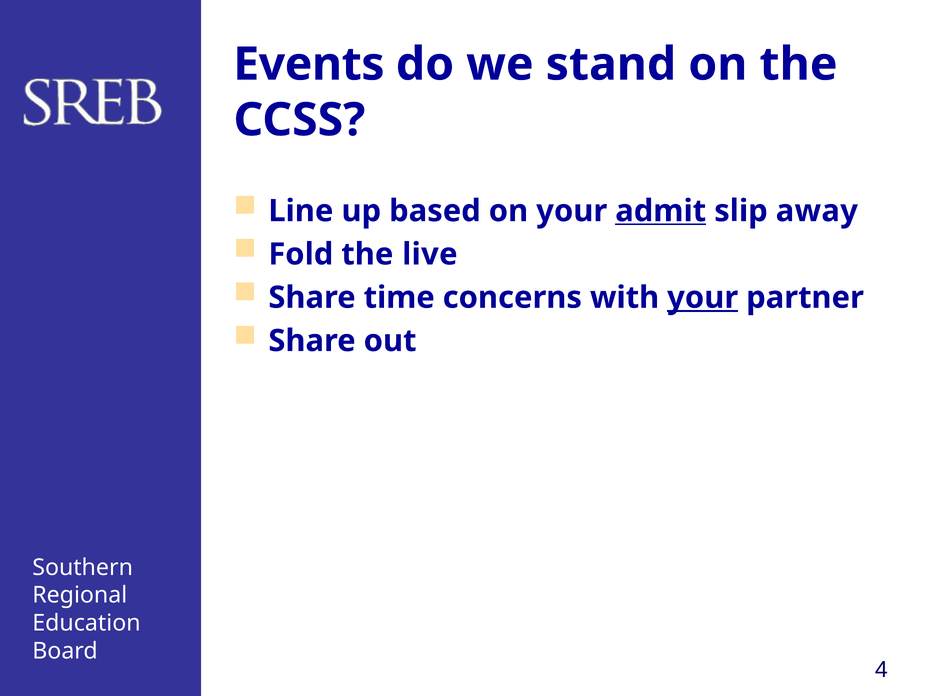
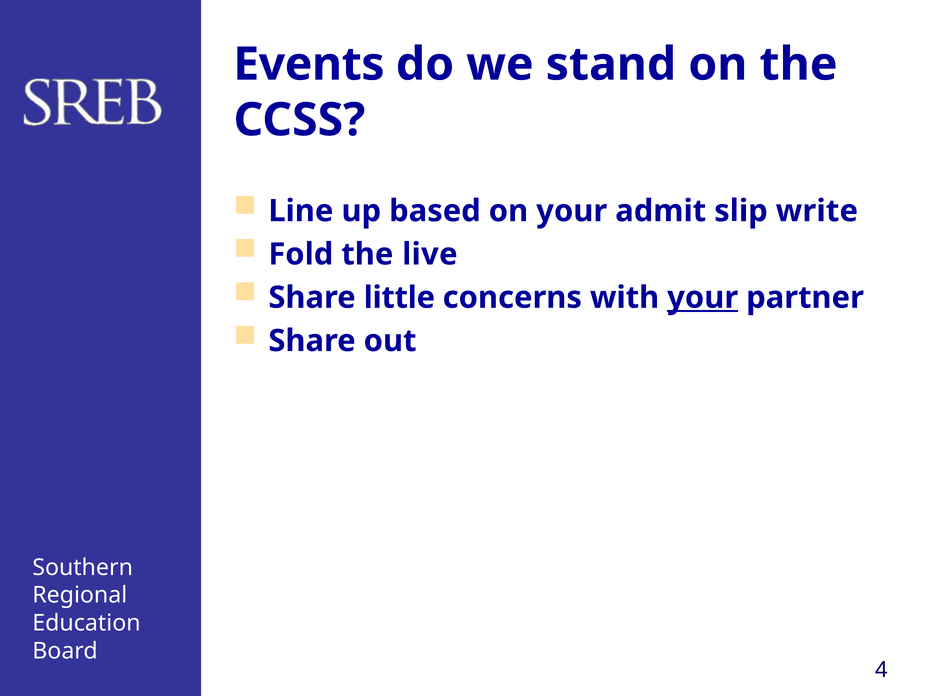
admit underline: present -> none
away: away -> write
time: time -> little
